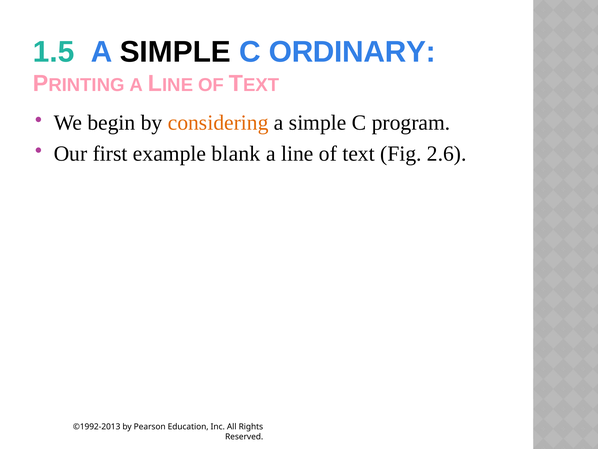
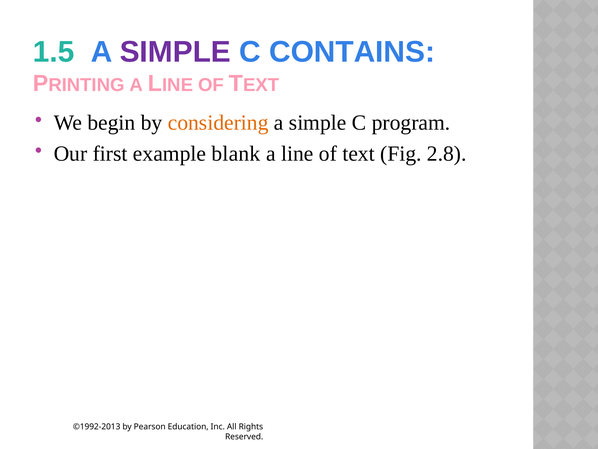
SIMPLE at (175, 52) colour: black -> purple
ORDINARY: ORDINARY -> CONTAINS
2.6: 2.6 -> 2.8
